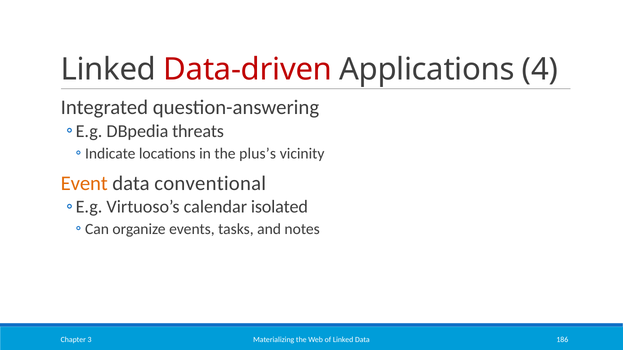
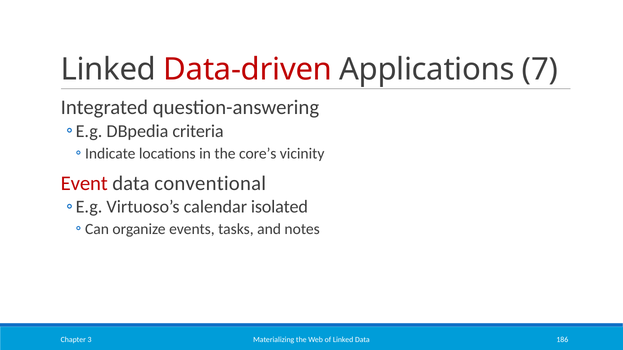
4: 4 -> 7
threats: threats -> criteria
plus’s: plus’s -> core’s
Event colour: orange -> red
